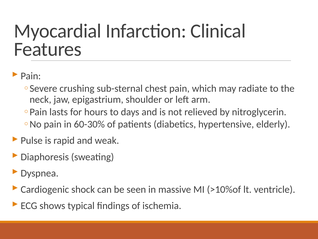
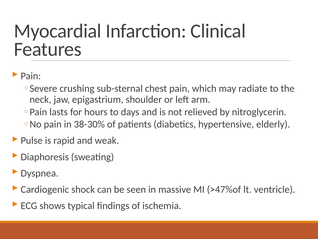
60-30%: 60-30% -> 38-30%
>10%of: >10%of -> >47%of
